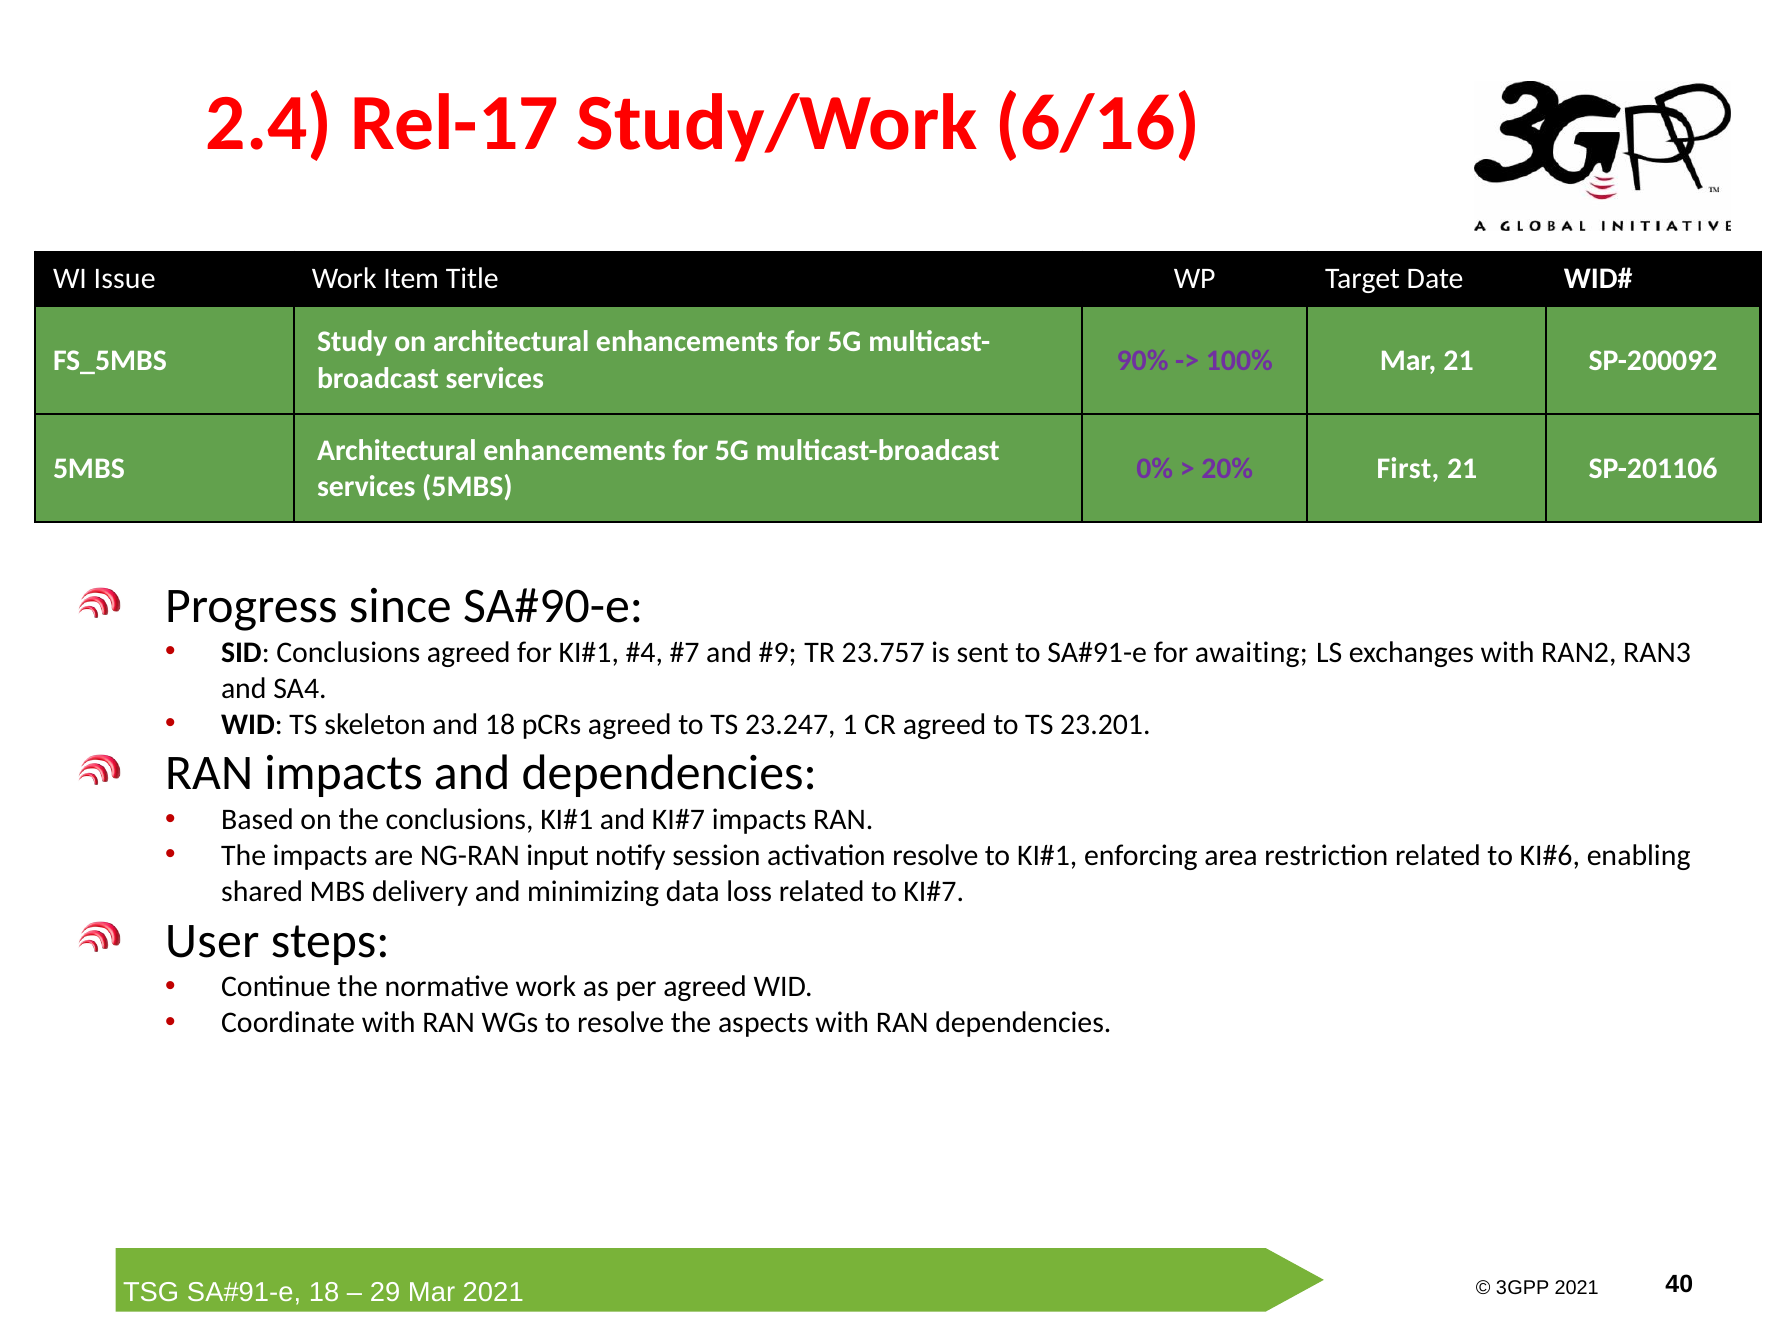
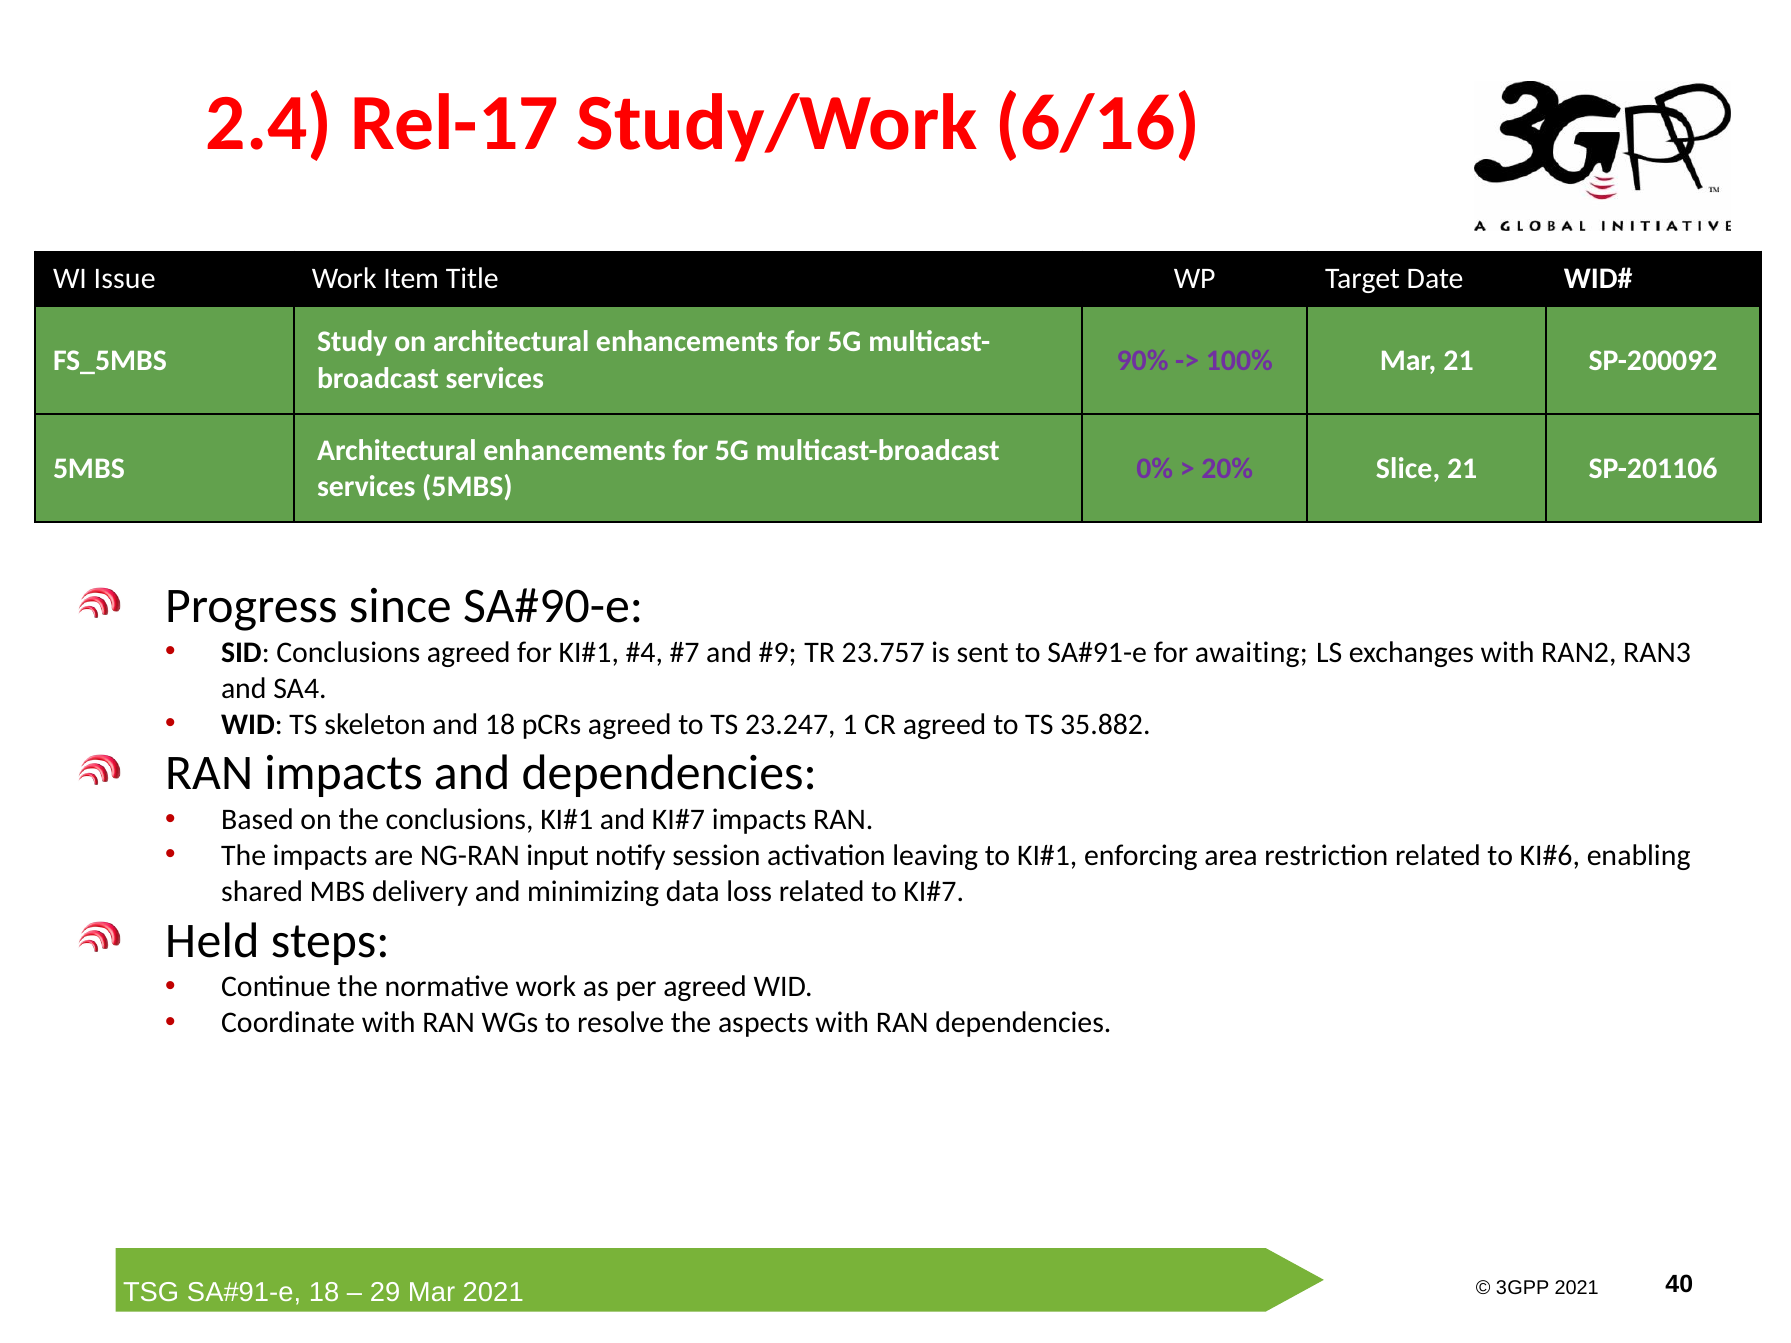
First: First -> Slice
23.201: 23.201 -> 35.882
activation resolve: resolve -> leaving
User: User -> Held
